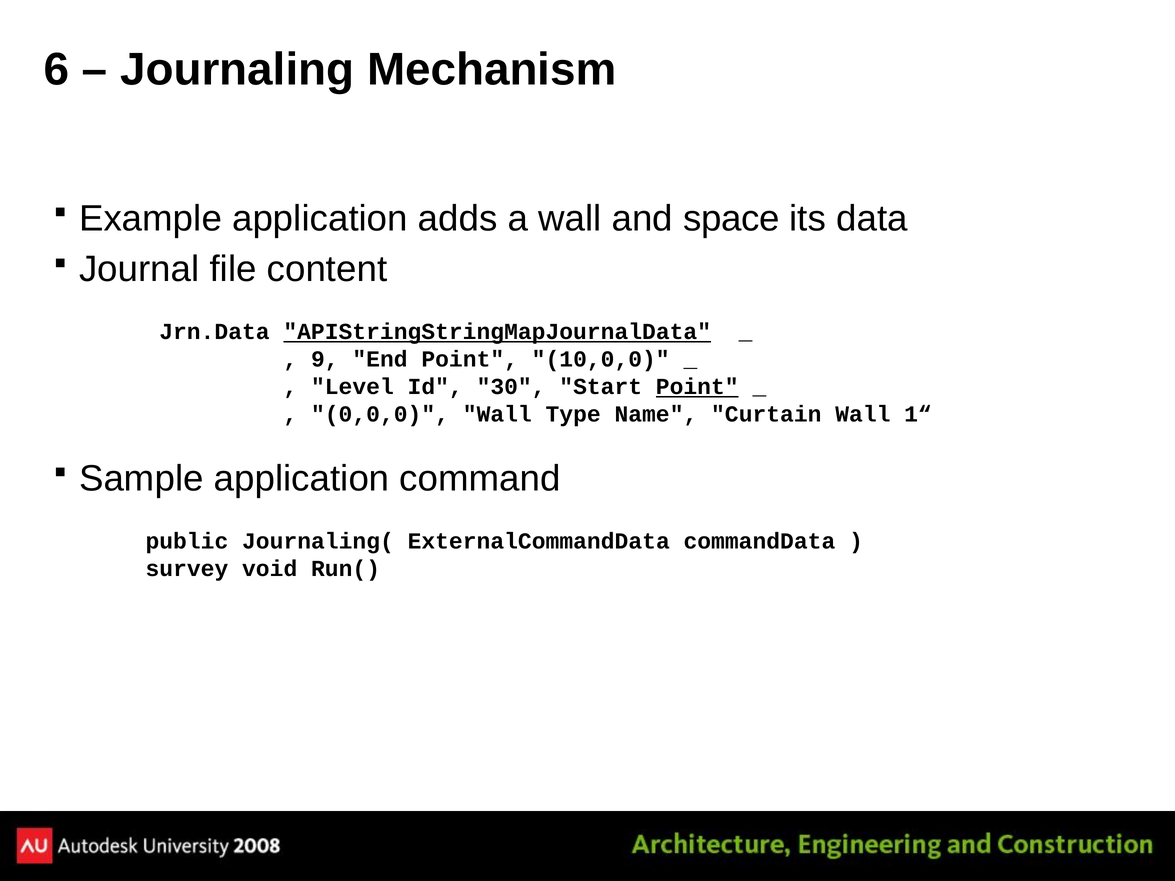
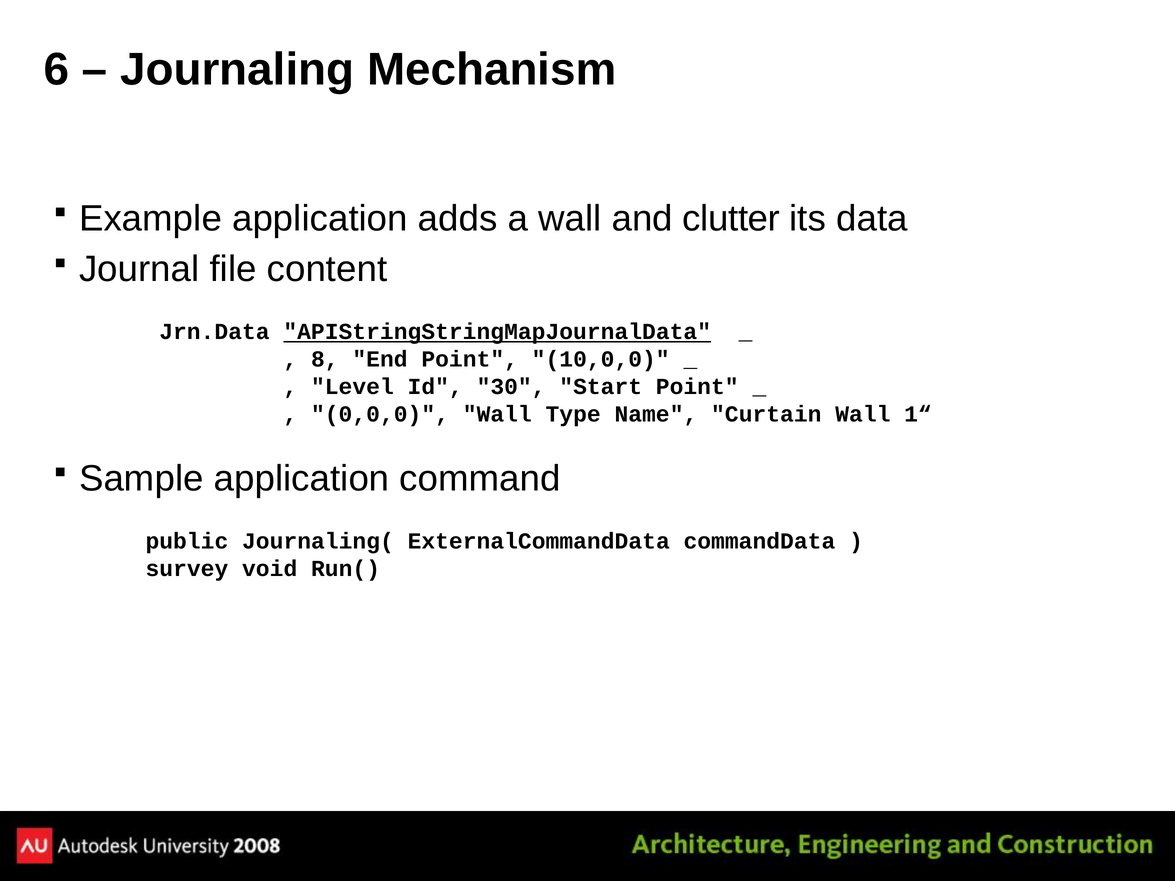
space: space -> clutter
9: 9 -> 8
Point at (697, 387) underline: present -> none
